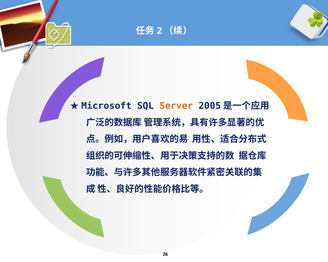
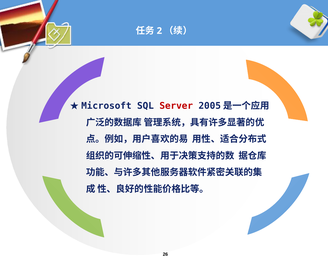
Server colour: orange -> red
